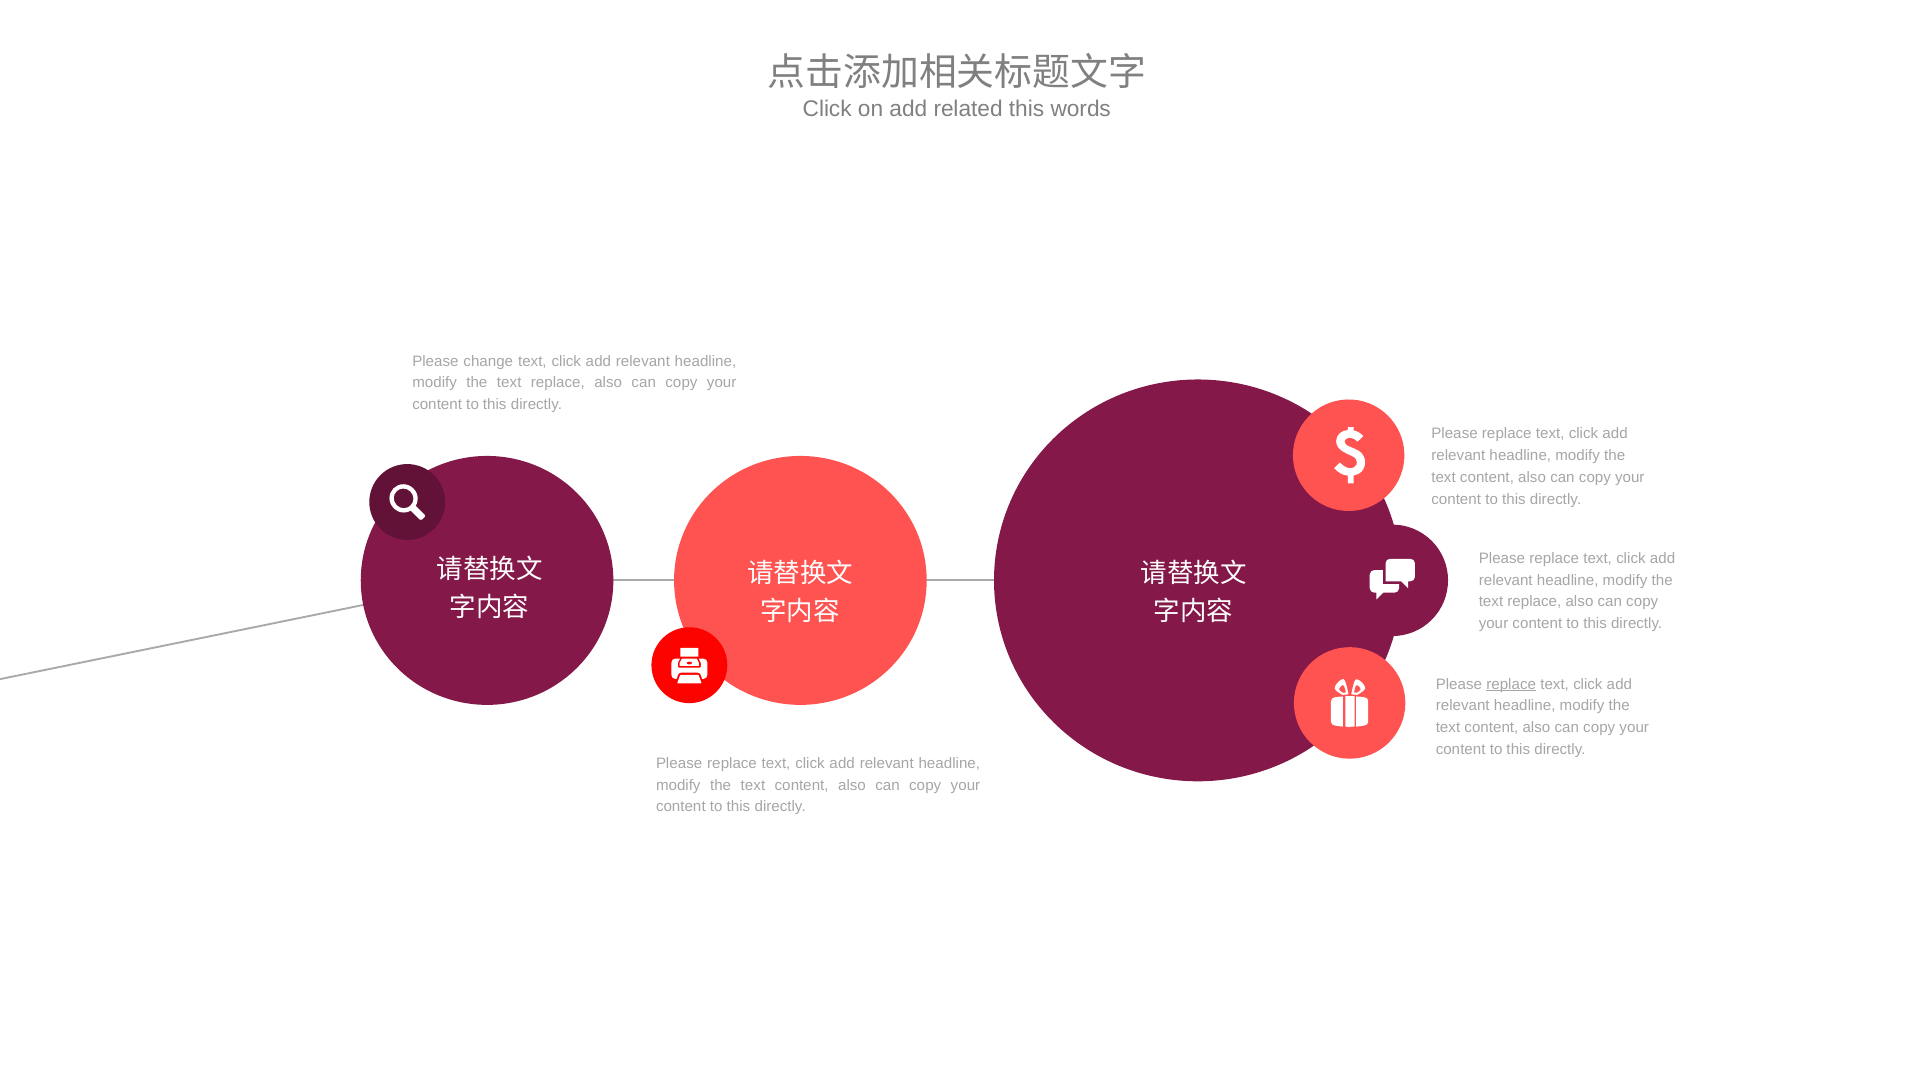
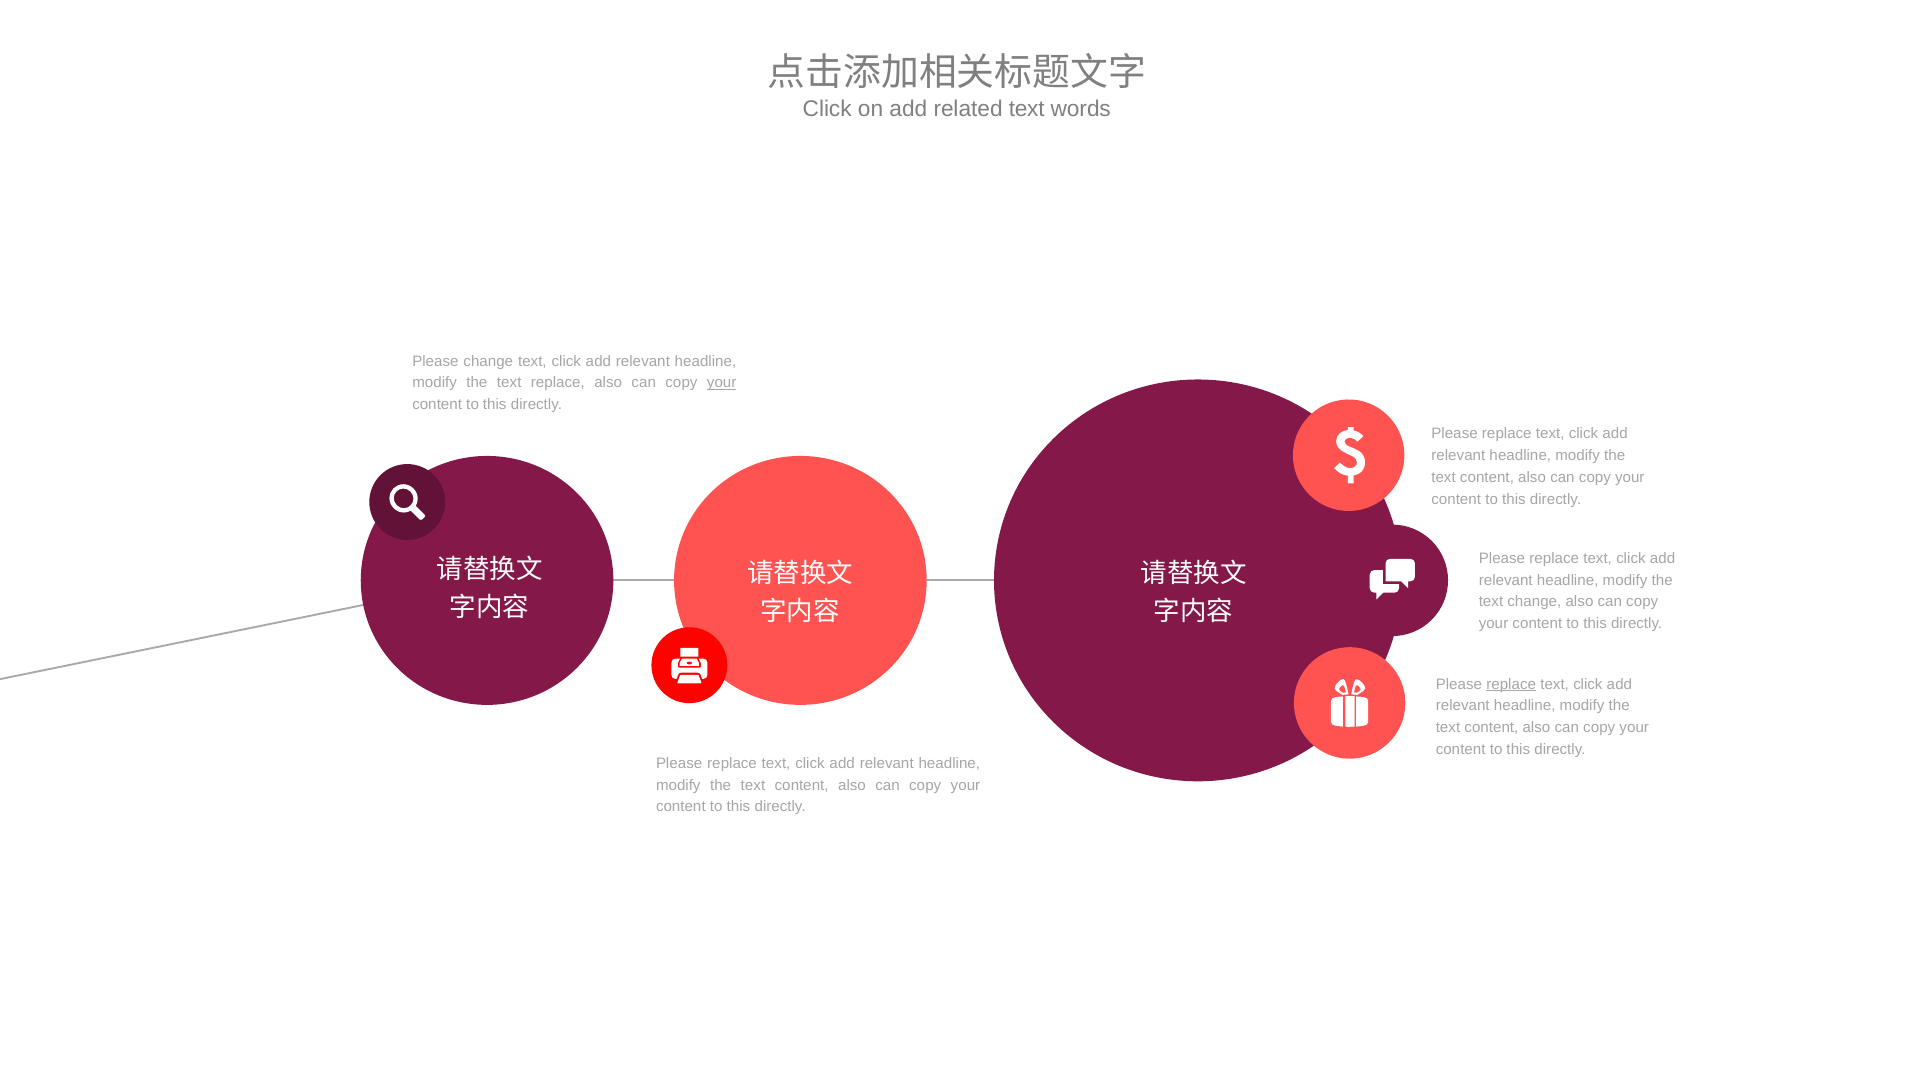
related this: this -> text
your at (722, 383) underline: none -> present
replace at (1534, 602): replace -> change
